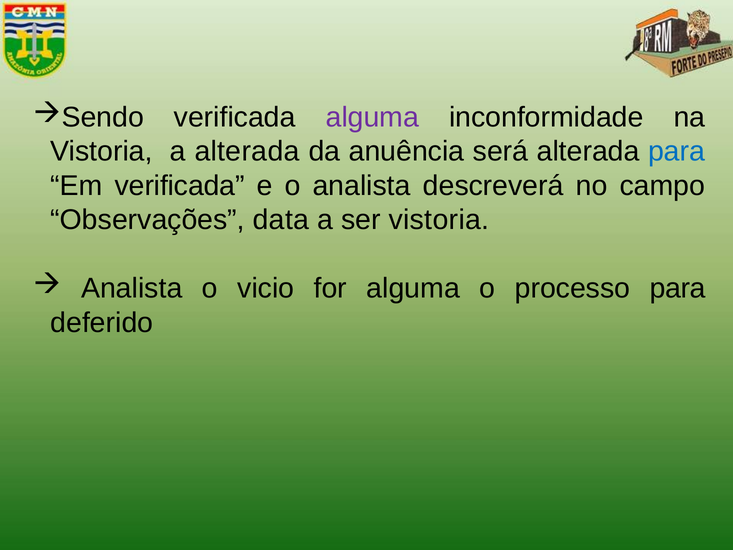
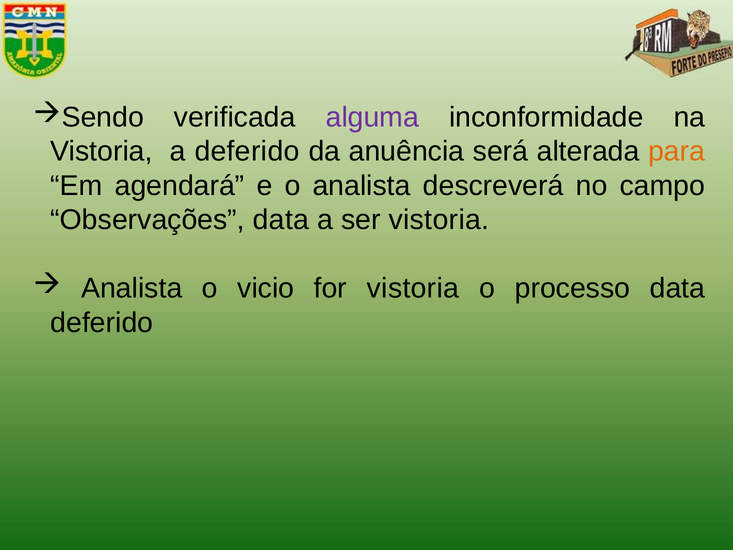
a alterada: alterada -> deferido
para at (677, 152) colour: blue -> orange
Em verificada: verificada -> agendará
for alguma: alguma -> vistoria
processo para: para -> data
